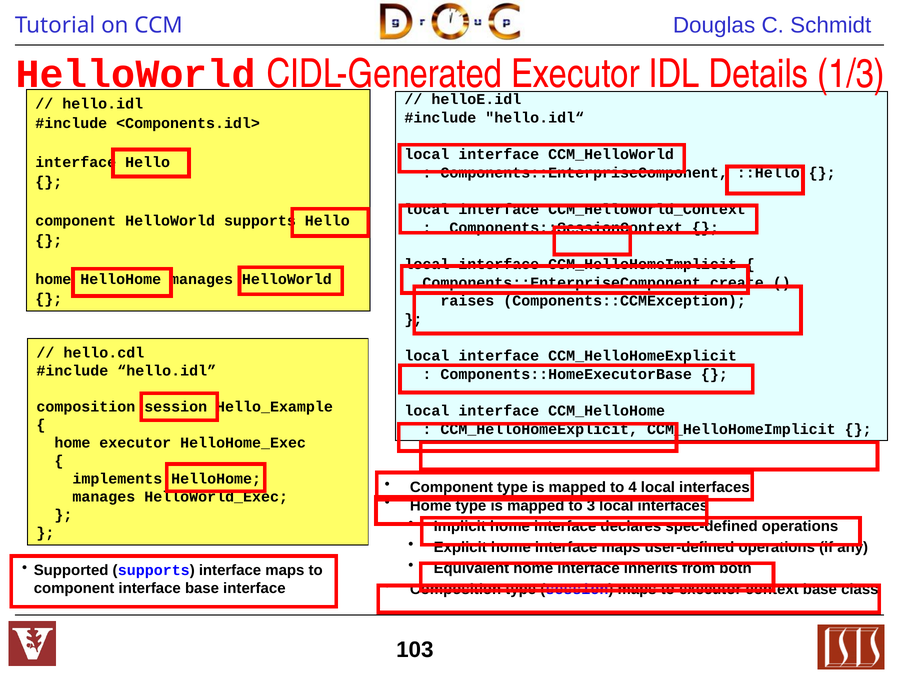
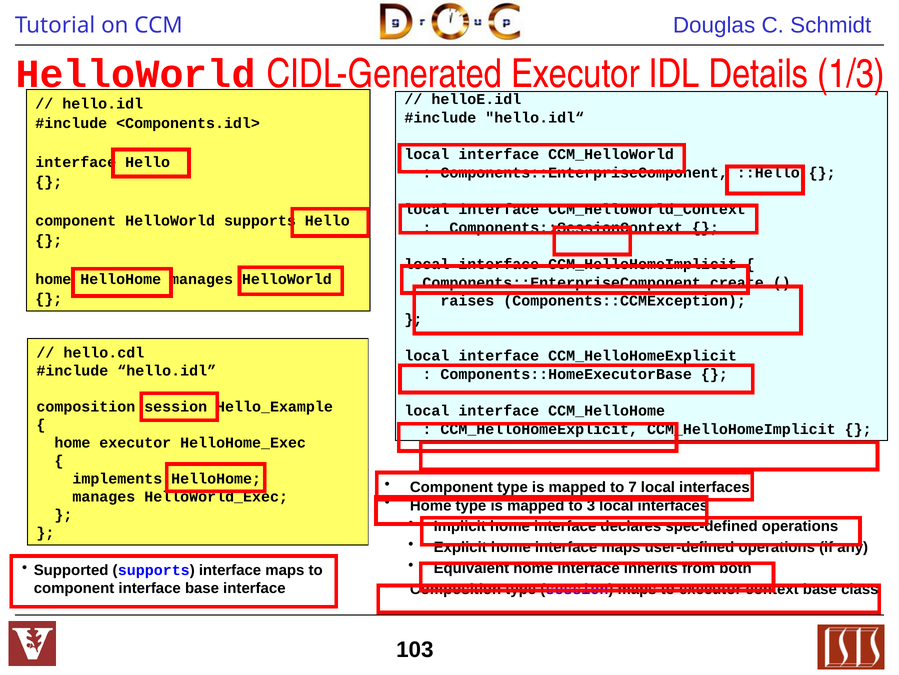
4: 4 -> 7
